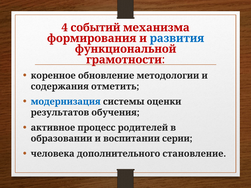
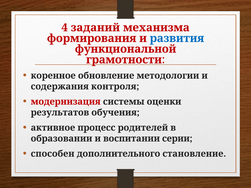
событий: событий -> заданий
отметить: отметить -> контроля
модернизация colour: blue -> red
человека: человека -> способен
